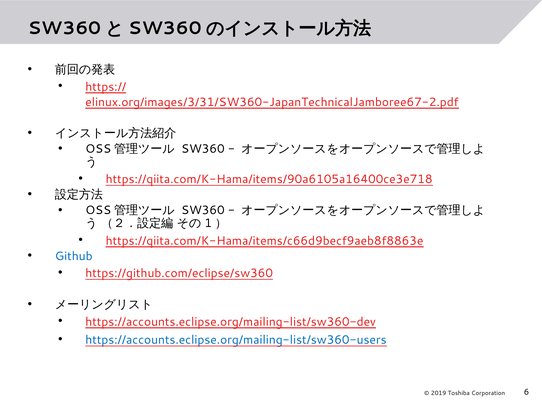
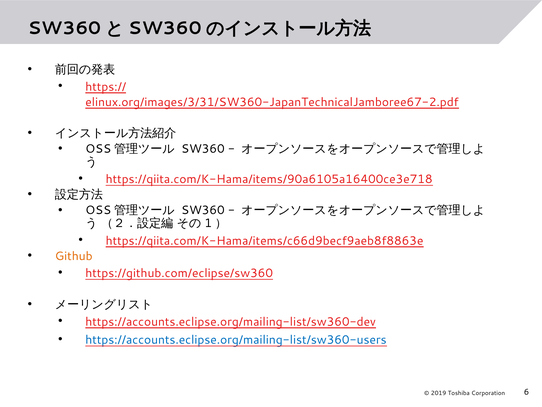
Github colour: blue -> orange
